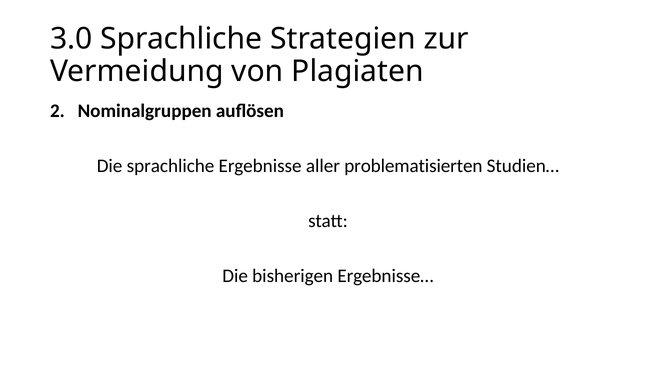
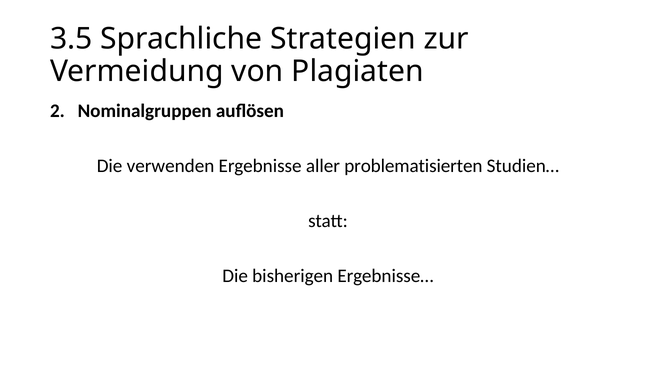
3.0: 3.0 -> 3.5
Die sprachliche: sprachliche -> verwenden
